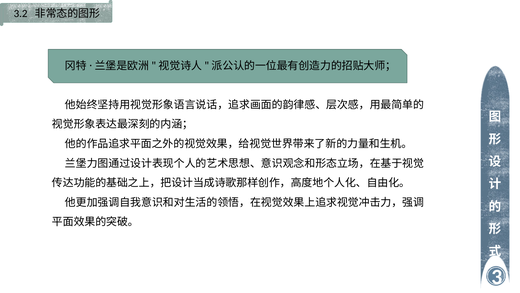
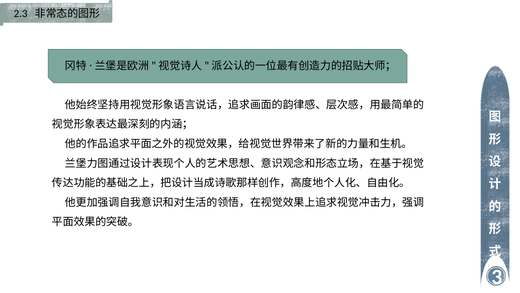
3.2: 3.2 -> 2.3
